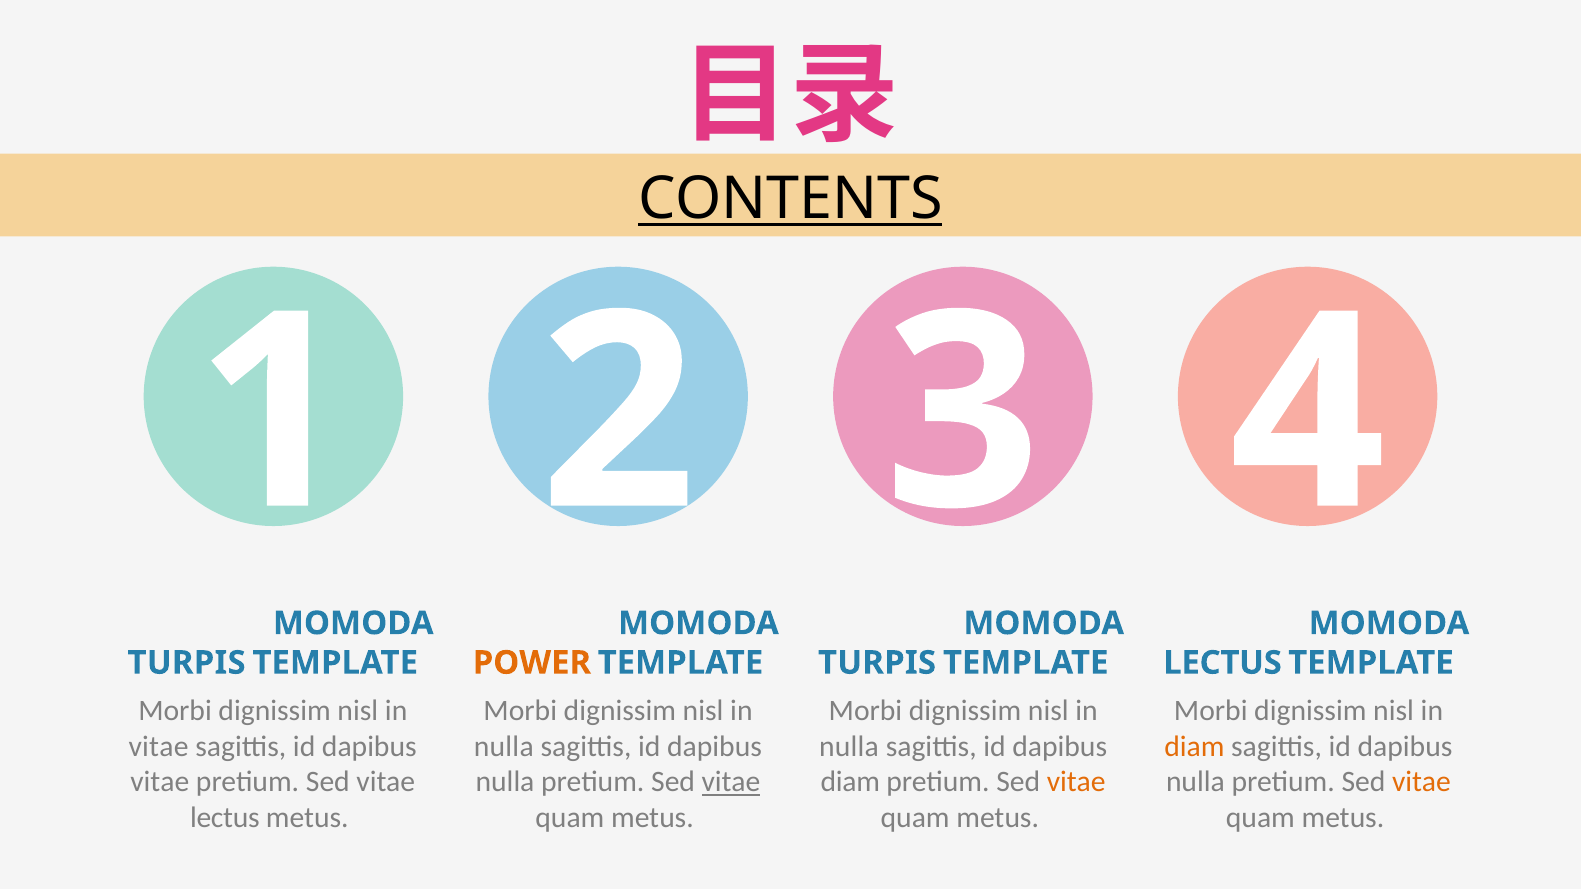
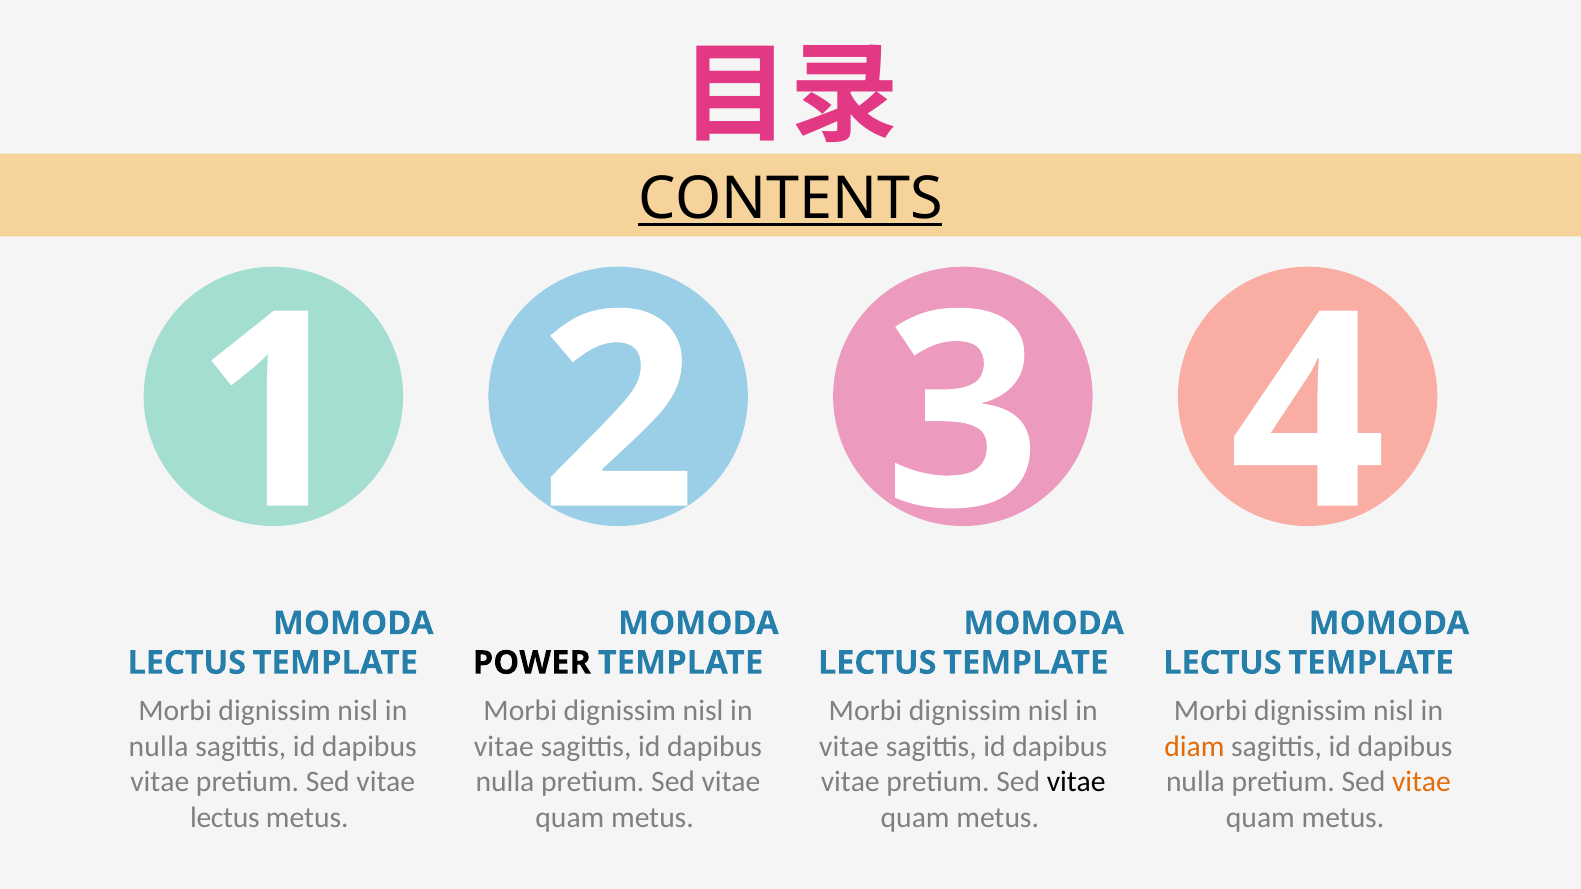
TURPIS at (187, 663): TURPIS -> LECTUS
POWER colour: orange -> black
TURPIS at (877, 663): TURPIS -> LECTUS
vitae at (159, 747): vitae -> nulla
nulla at (504, 747): nulla -> vitae
nulla at (849, 747): nulla -> vitae
vitae at (731, 782) underline: present -> none
diam at (850, 782): diam -> vitae
vitae at (1076, 782) colour: orange -> black
